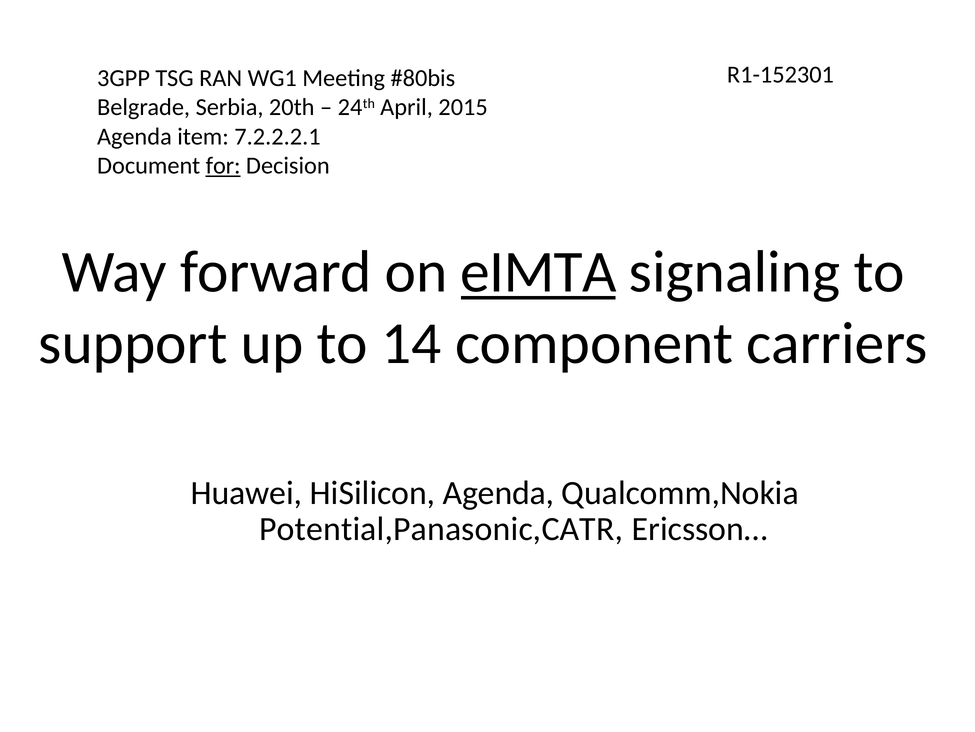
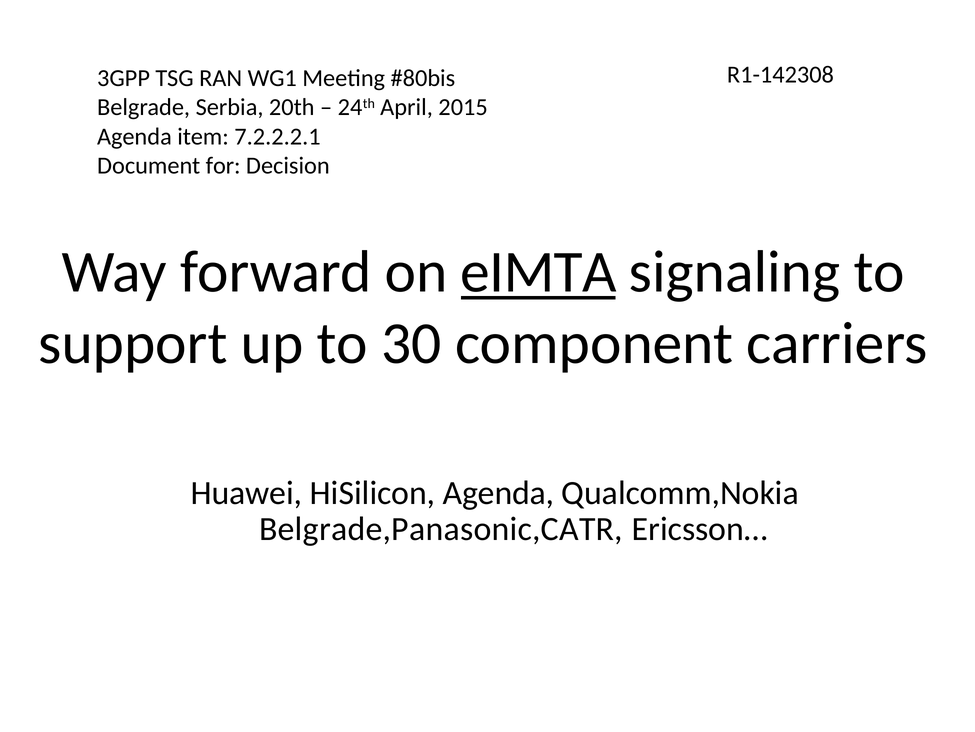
R1-152301: R1-152301 -> R1-142308
for underline: present -> none
14: 14 -> 30
Potential,Panasonic,CATR: Potential,Panasonic,CATR -> Belgrade,Panasonic,CATR
